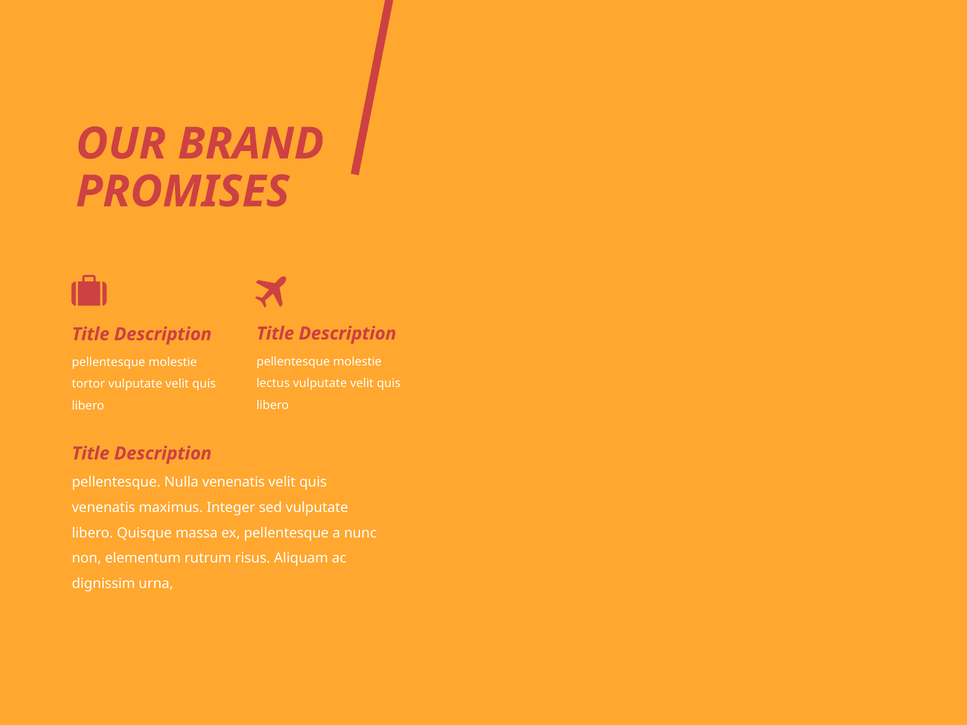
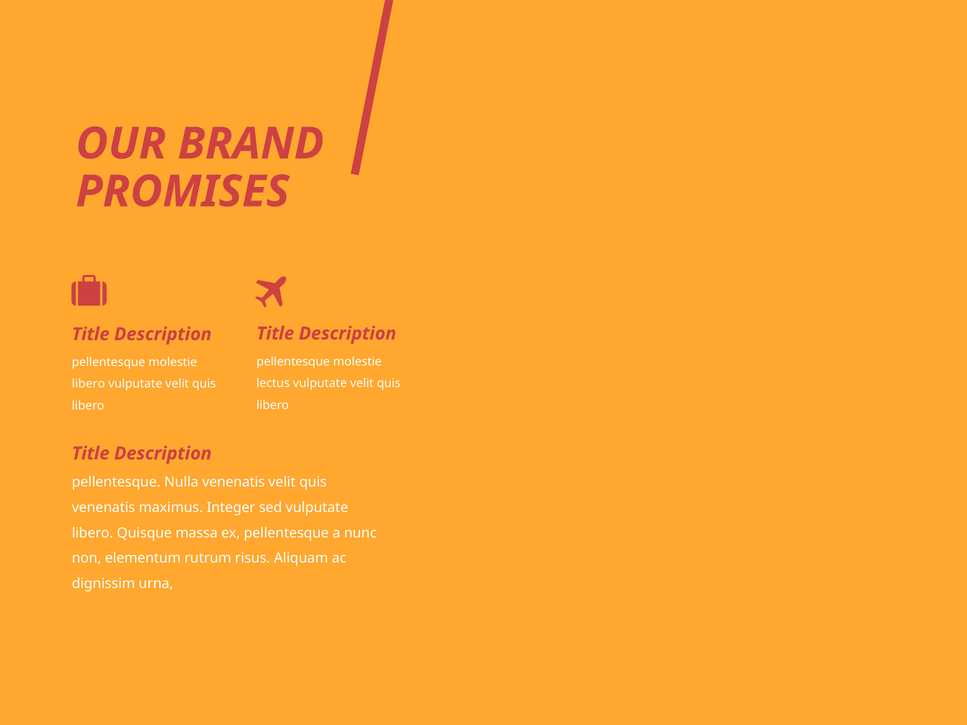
tortor at (88, 384): tortor -> libero
